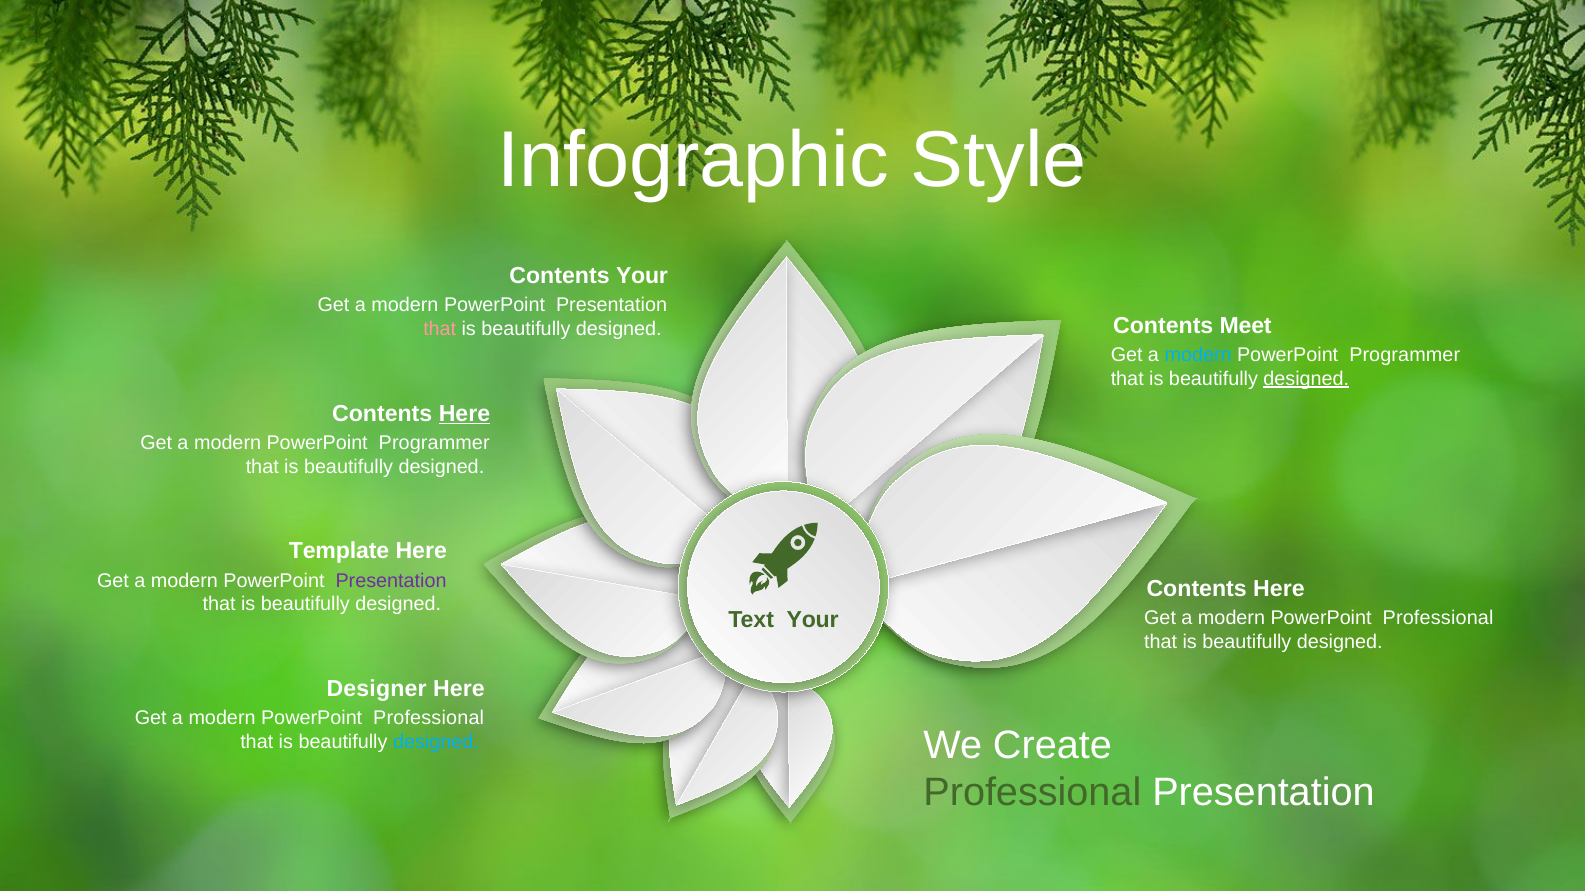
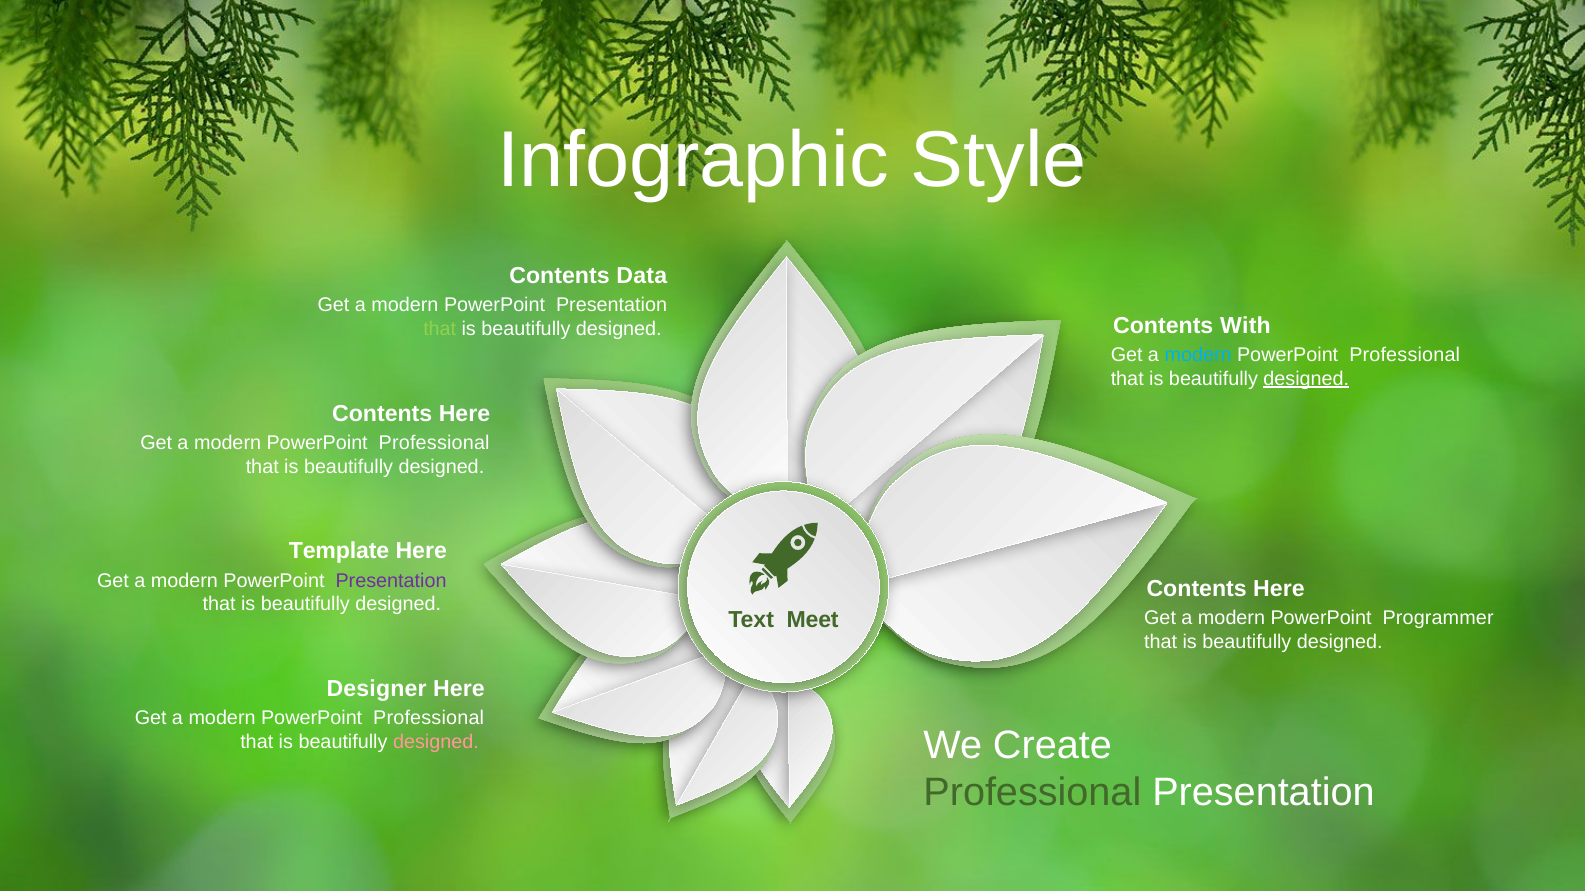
Contents Your: Your -> Data
Meet: Meet -> With
that at (440, 329) colour: pink -> light green
Programmer at (1405, 355): Programmer -> Professional
Here at (464, 414) underline: present -> none
Programmer at (434, 443): Programmer -> Professional
Professional at (1438, 618): Professional -> Programmer
Text Your: Your -> Meet
designed at (436, 742) colour: light blue -> pink
